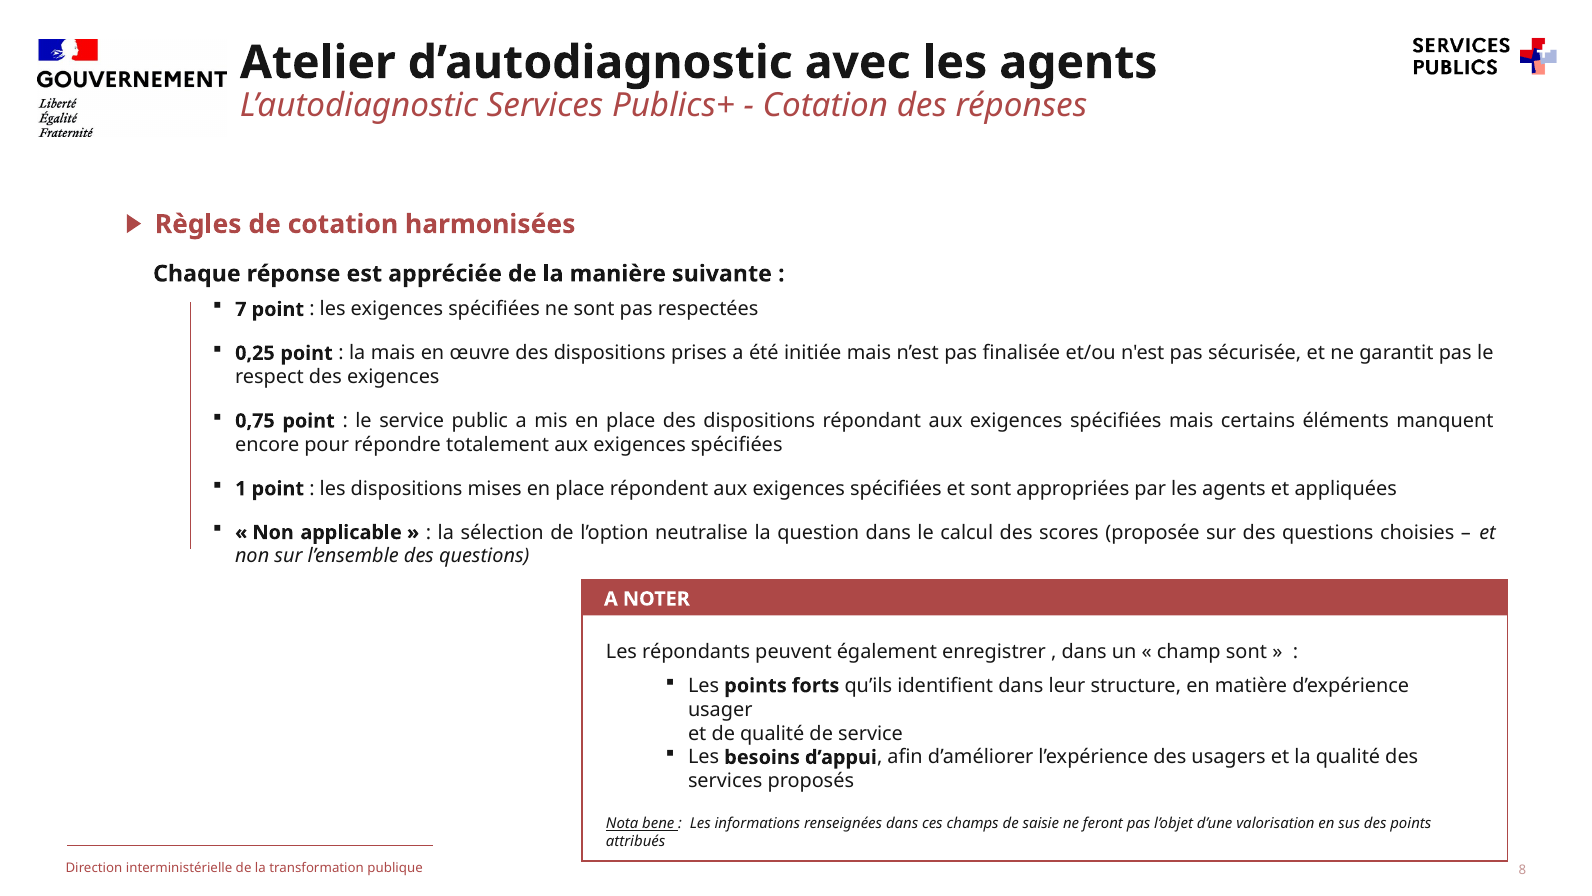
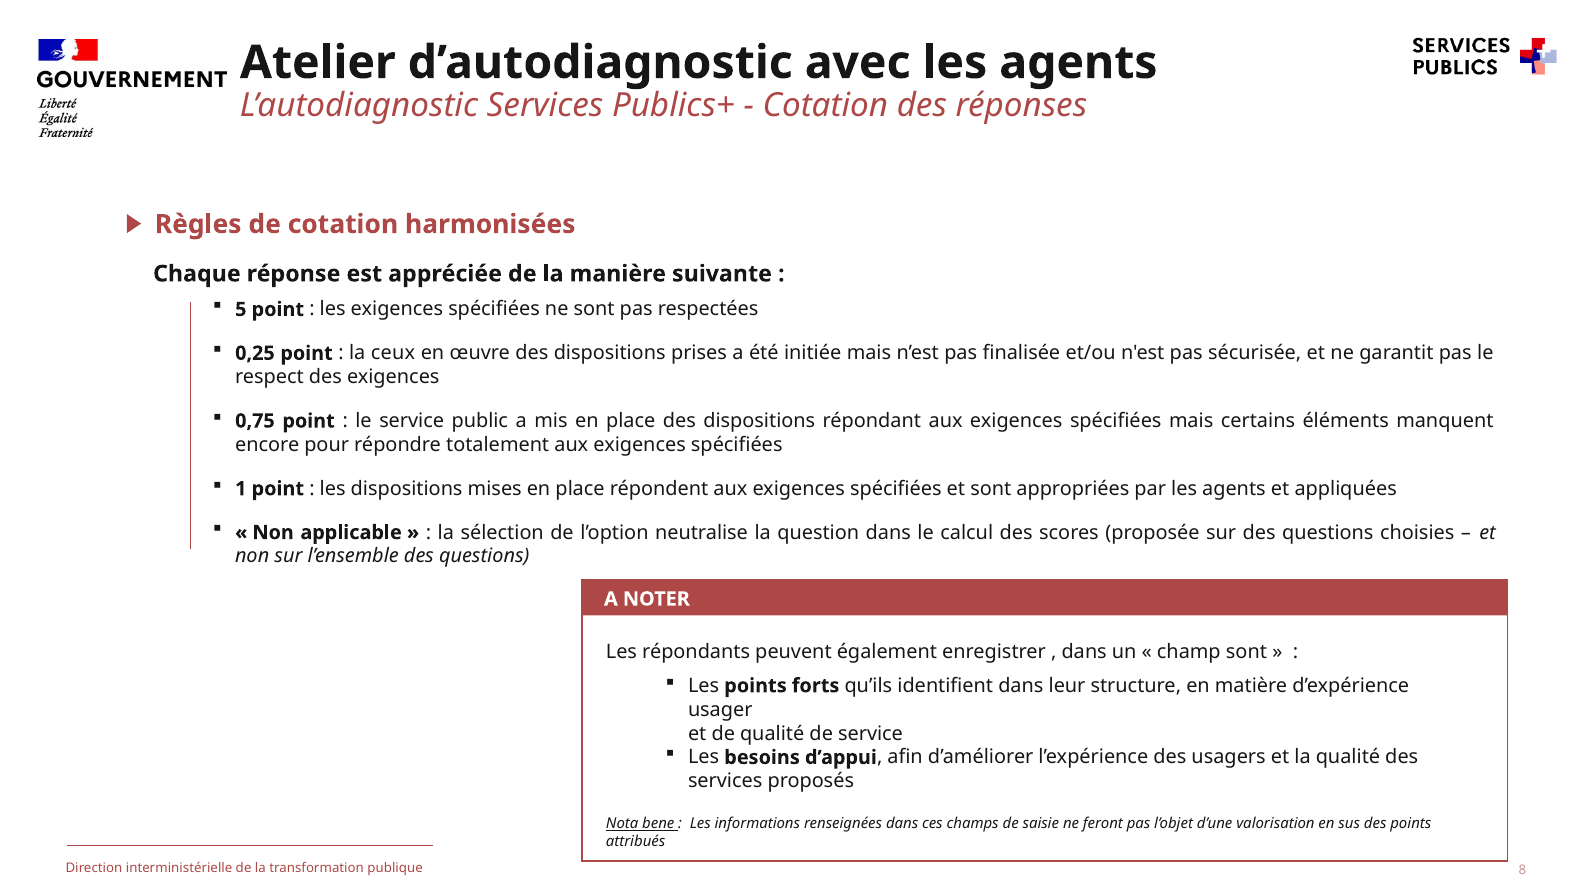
7: 7 -> 5
la mais: mais -> ceux
